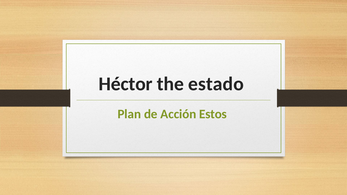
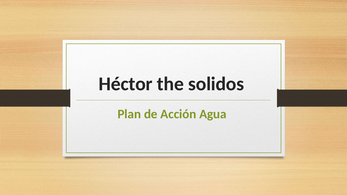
estado: estado -> solidos
Estos: Estos -> Agua
